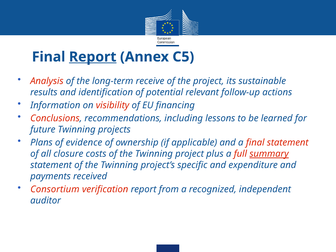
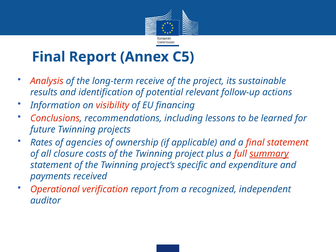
Report at (93, 57) underline: present -> none
Plans: Plans -> Rates
evidence: evidence -> agencies
Consortium: Consortium -> Operational
